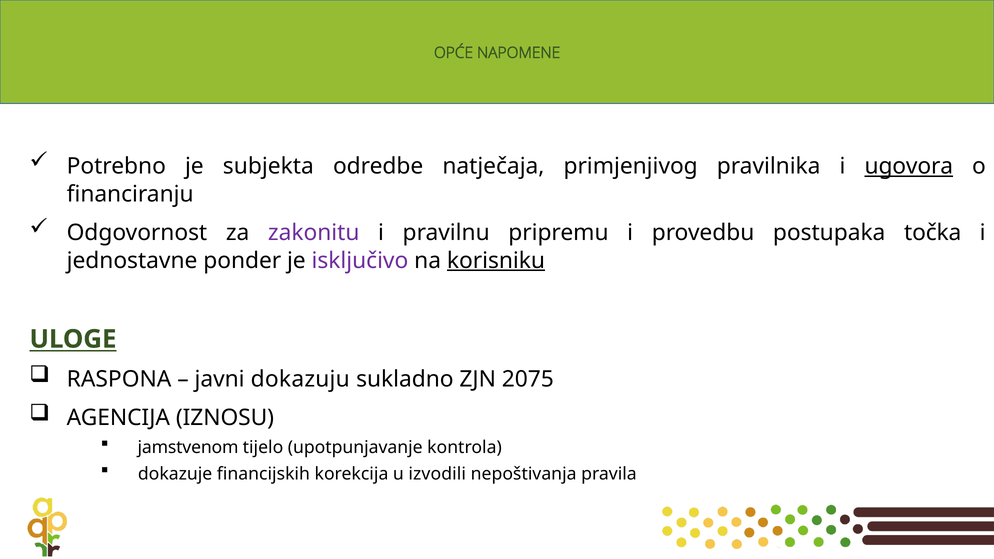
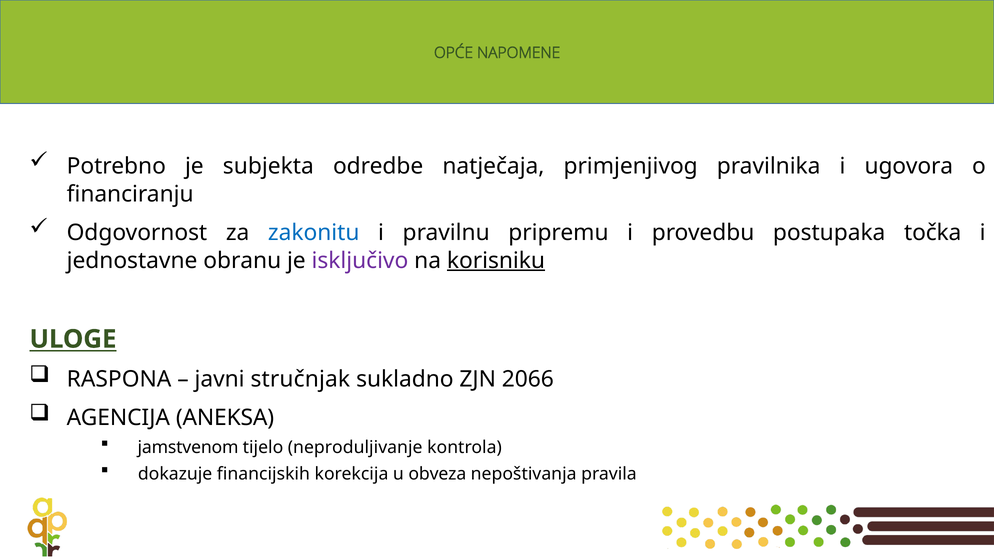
ugovora underline: present -> none
zakonitu colour: purple -> blue
ponder: ponder -> obranu
dokazuju: dokazuju -> stručnjak
2075: 2075 -> 2066
IZNOSU: IZNOSU -> ANEKSA
upotpunjavanje: upotpunjavanje -> neproduljivanje
izvodili: izvodili -> obveza
